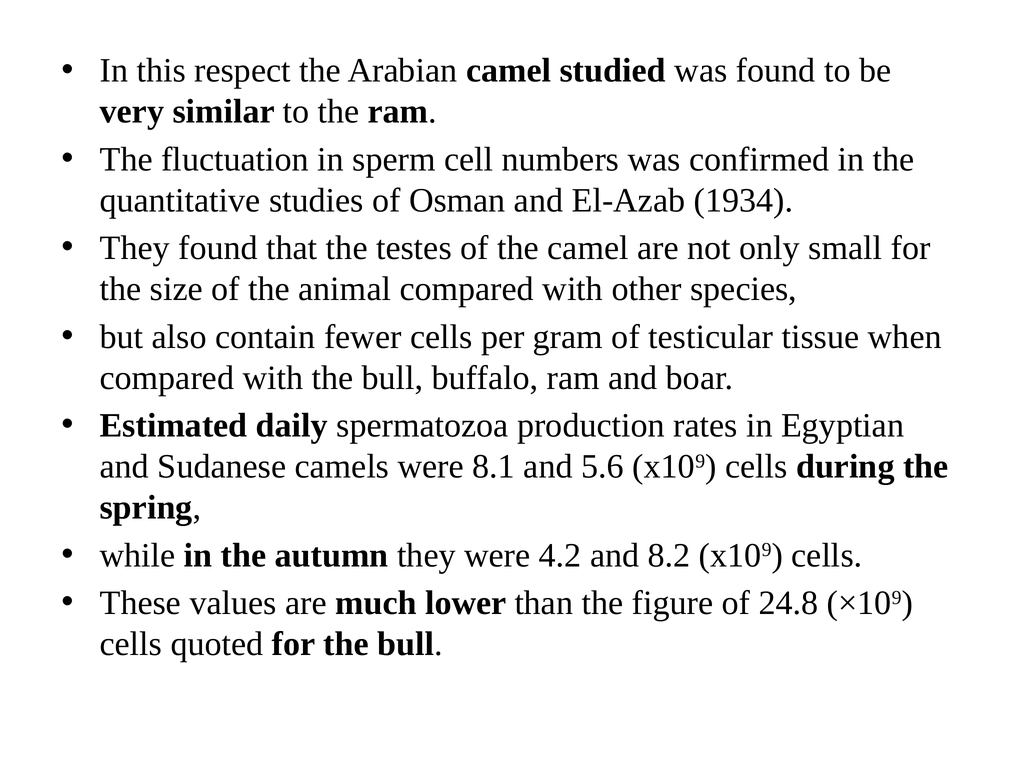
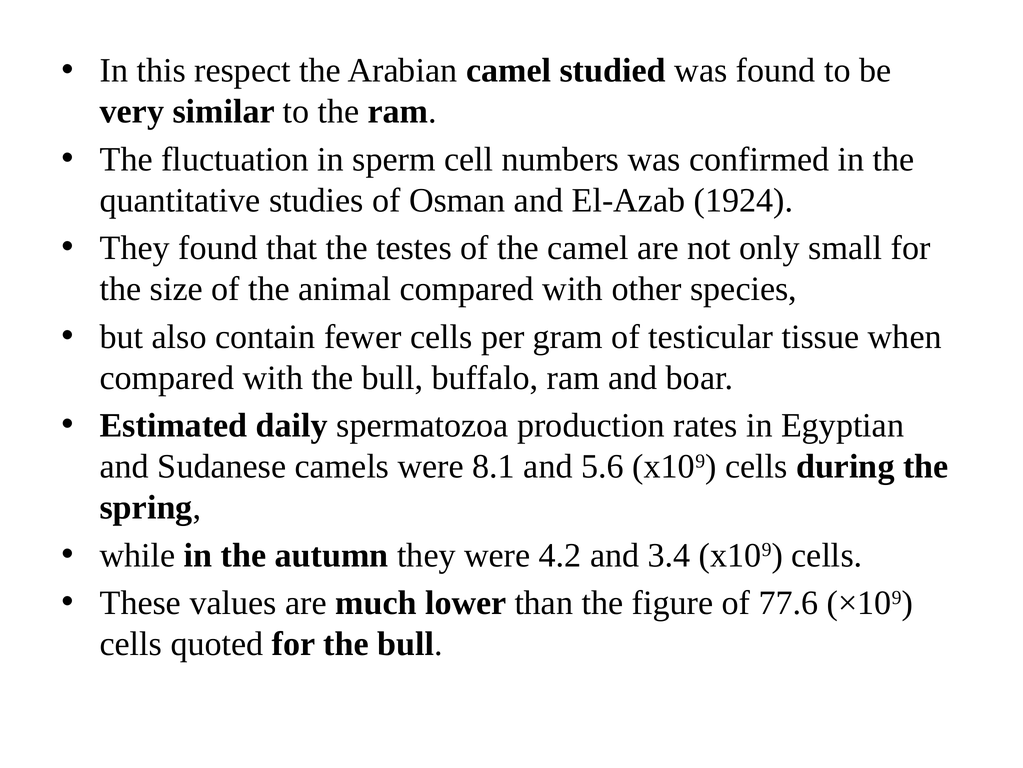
1934: 1934 -> 1924
8.2: 8.2 -> 3.4
24.8: 24.8 -> 77.6
